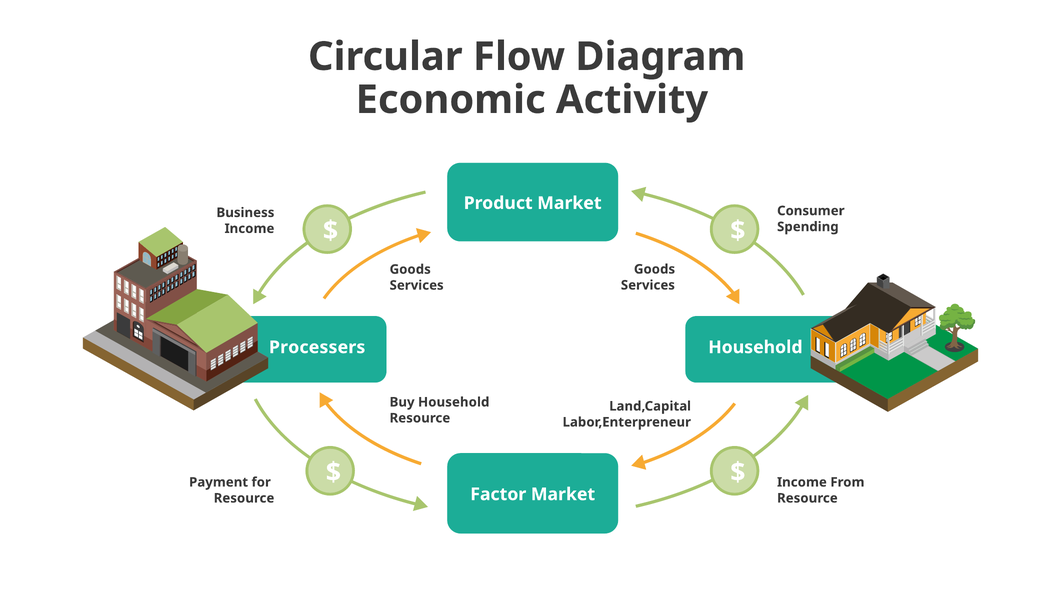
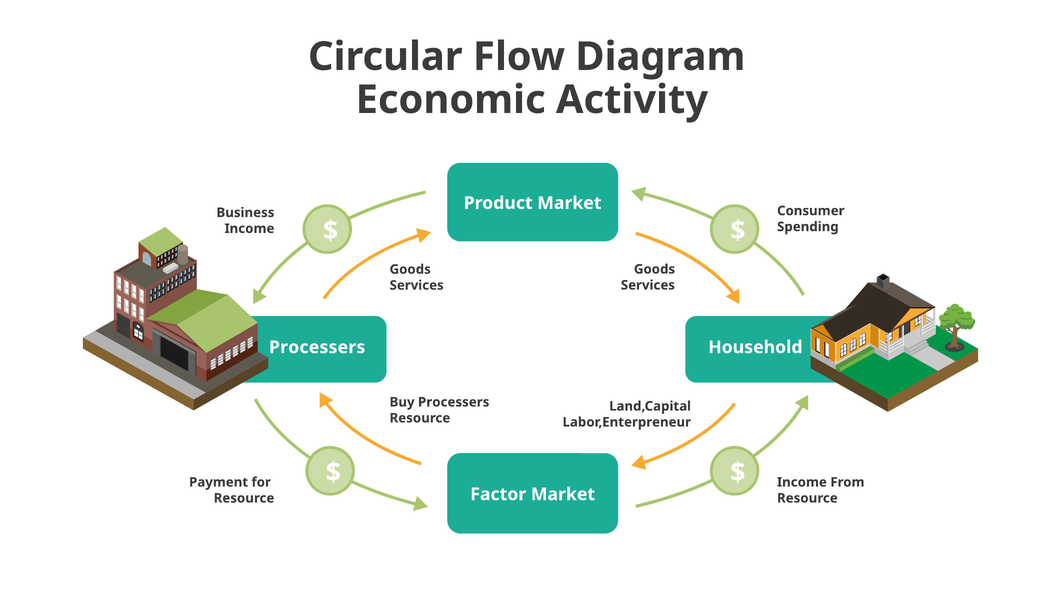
Household at (454, 402): Household -> Processers
